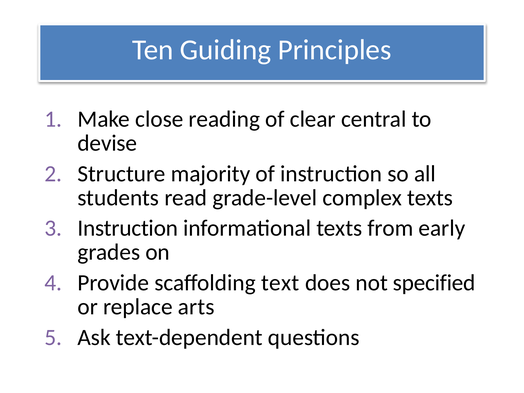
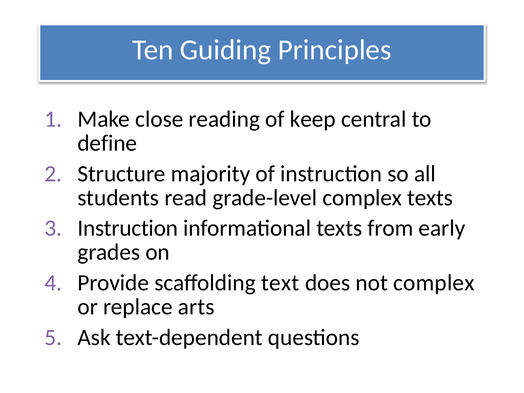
clear: clear -> keep
devise: devise -> define
not specified: specified -> complex
